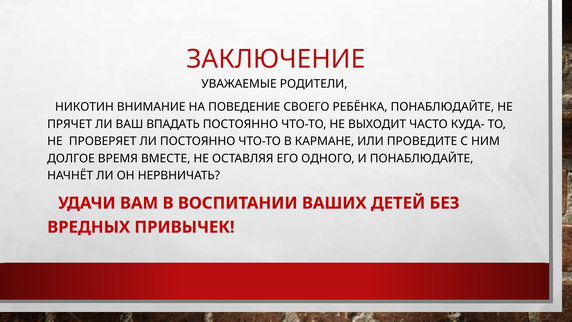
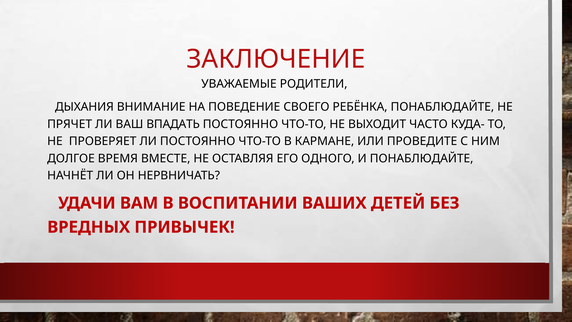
НИКОТИН: НИКОТИН -> ДЫХАНИЯ
